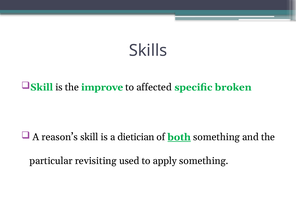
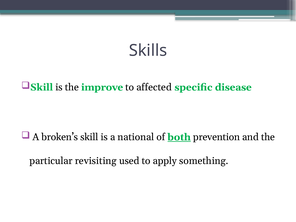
broken: broken -> disease
reason’s: reason’s -> broken’s
dietician: dietician -> national
both something: something -> prevention
